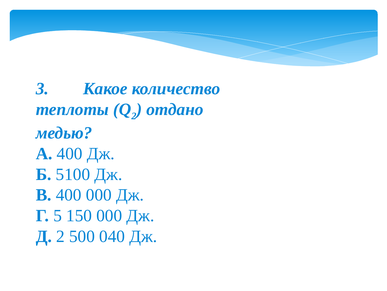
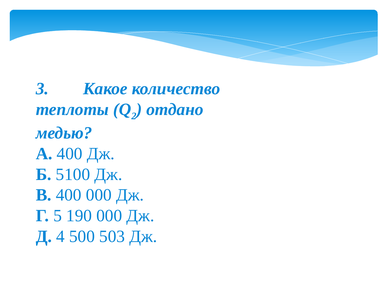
150: 150 -> 190
Д 2: 2 -> 4
040: 040 -> 503
